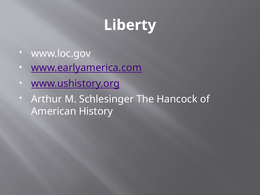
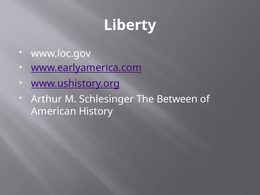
Hancock: Hancock -> Between
